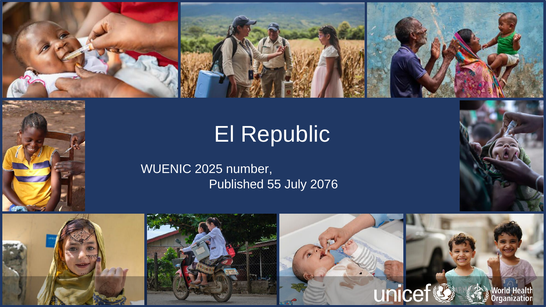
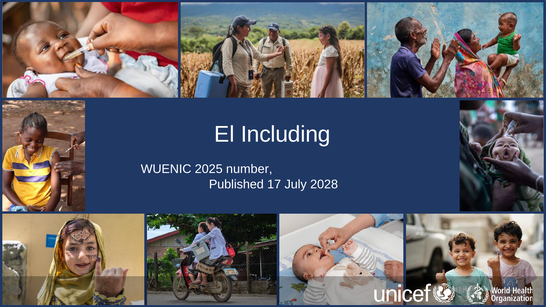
Republic: Republic -> Including
55: 55 -> 17
2076: 2076 -> 2028
